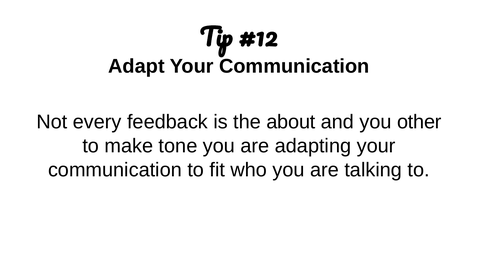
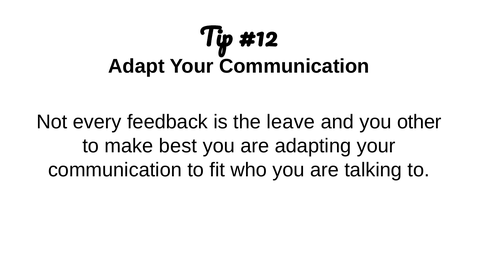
about: about -> leave
tone: tone -> best
